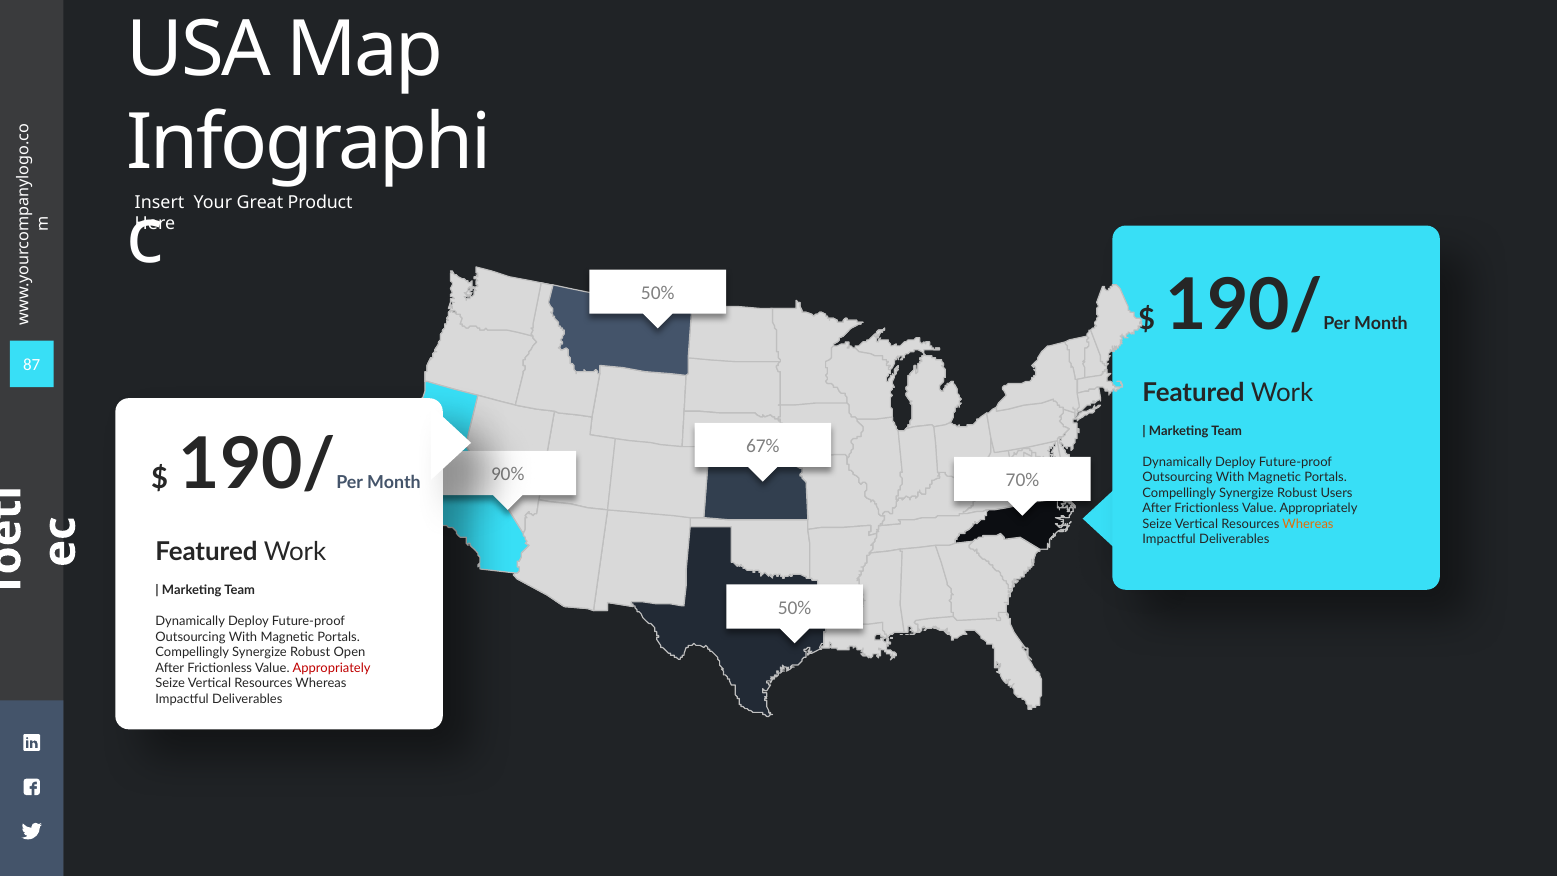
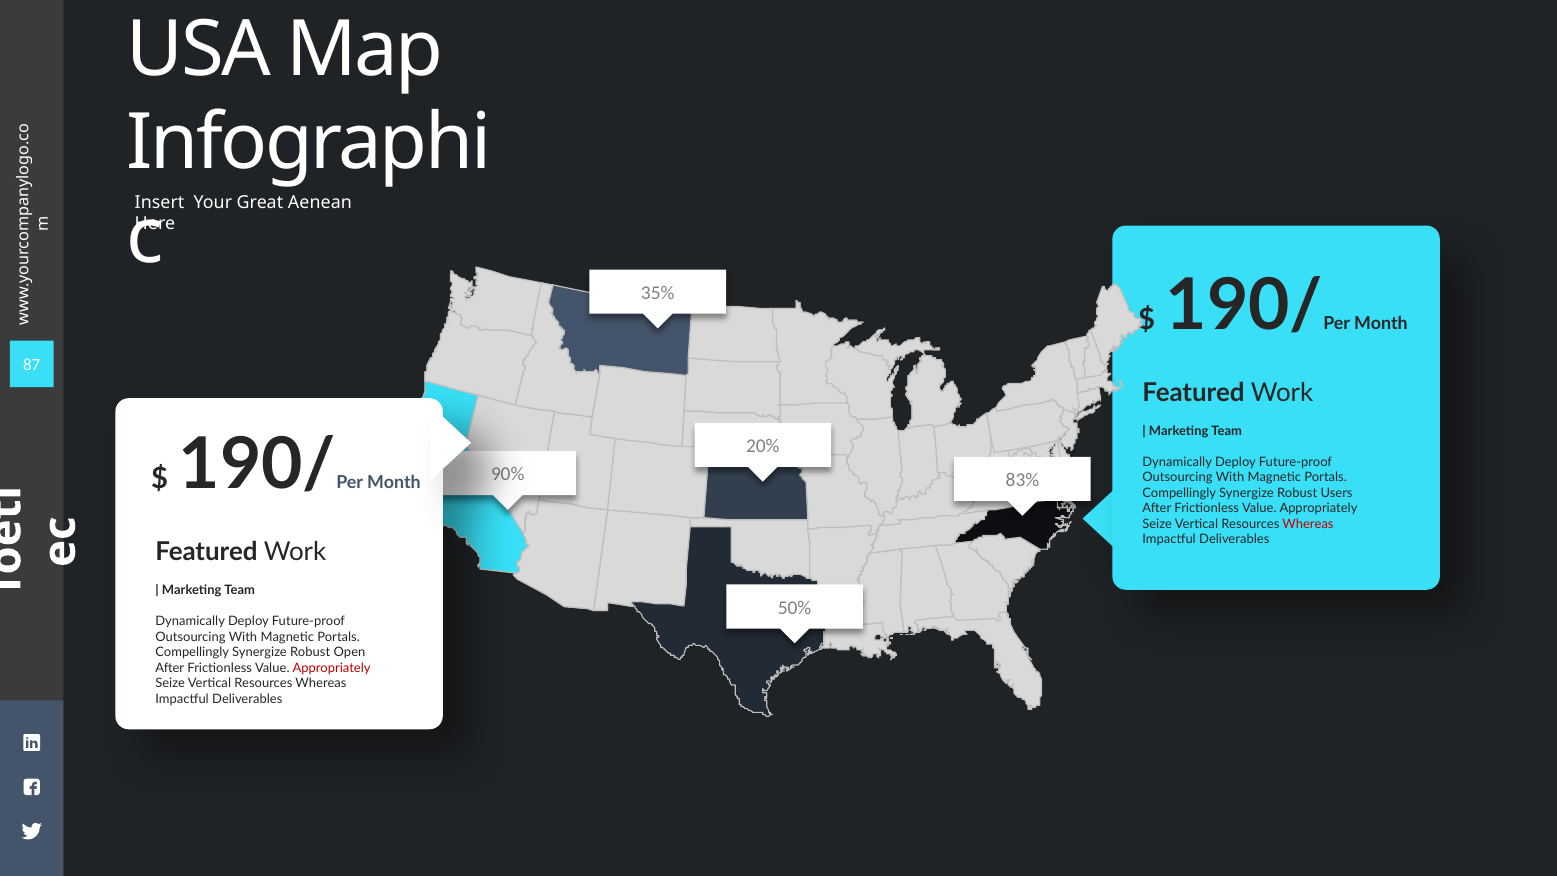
Product: Product -> Aenean
50% at (658, 293): 50% -> 35%
67%: 67% -> 20%
70%: 70% -> 83%
Whereas at (1308, 524) colour: orange -> red
